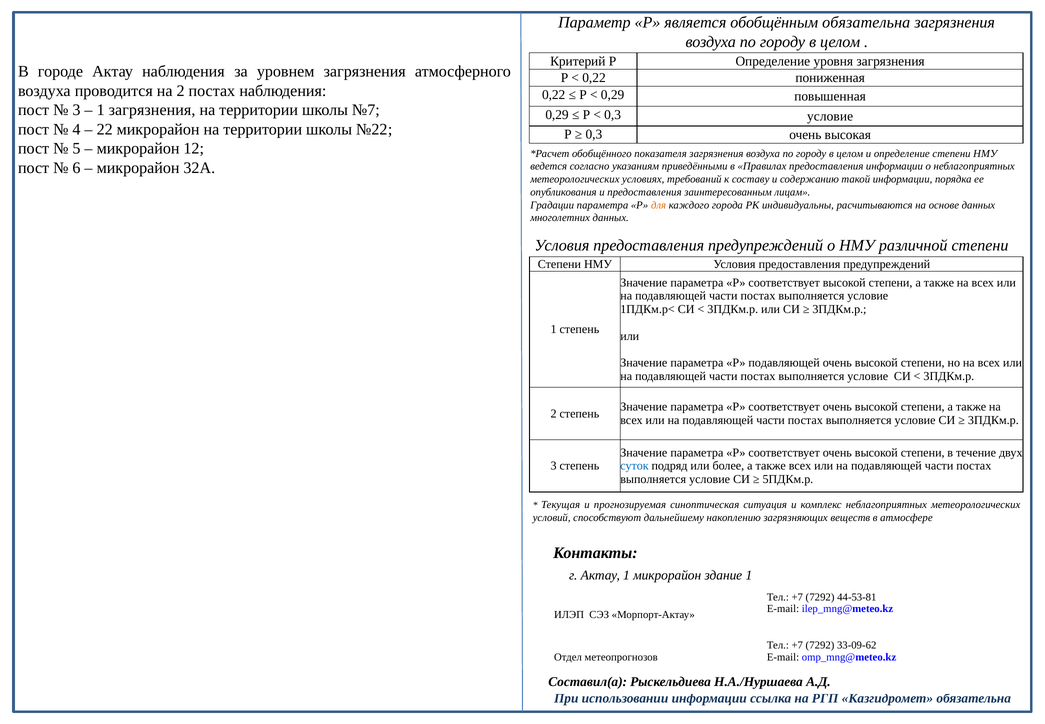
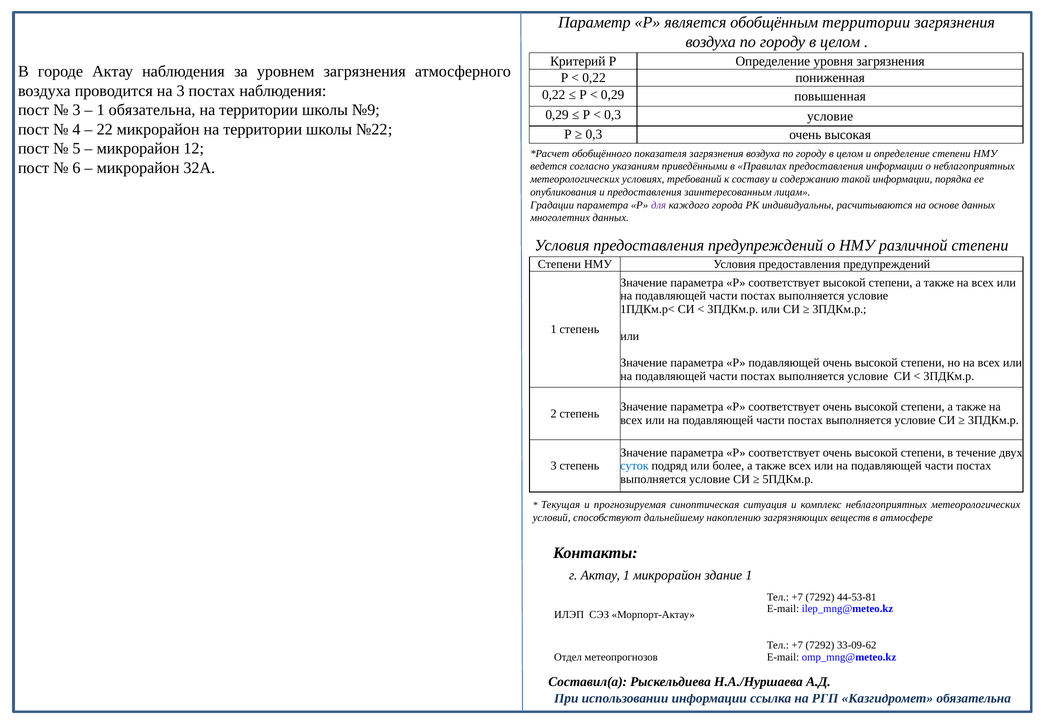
обобщённым обязательна: обязательна -> территории
на 2: 2 -> 3
1 загрязнения: загрязнения -> обязательна
№7: №7 -> №9
для colour: orange -> purple
